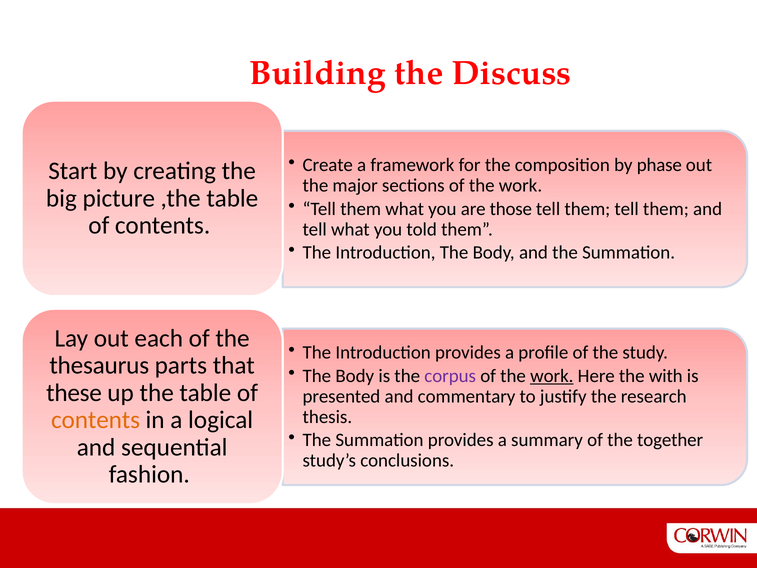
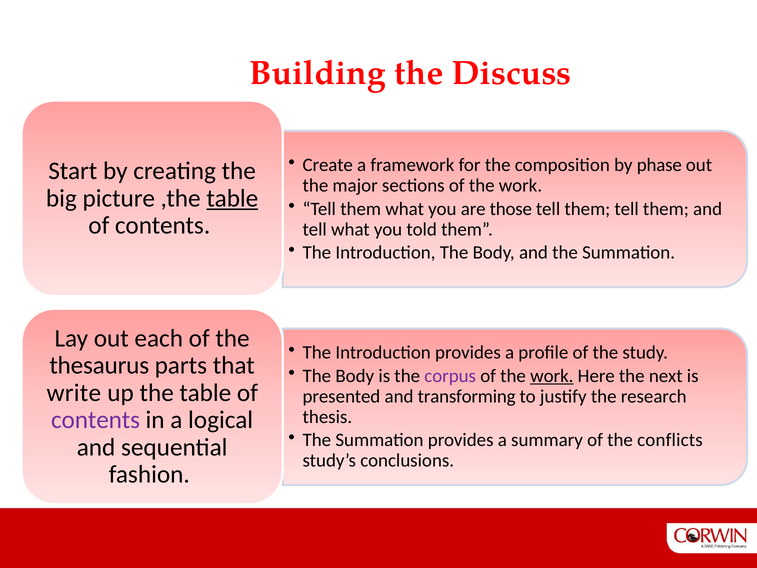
table at (232, 198) underline: none -> present
with: with -> next
these: these -> write
commentary: commentary -> transforming
contents at (96, 420) colour: orange -> purple
together: together -> conflicts
